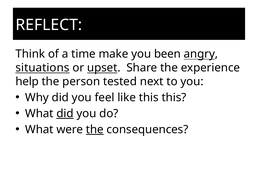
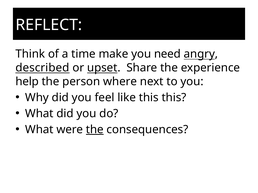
been: been -> need
situations: situations -> described
tested: tested -> where
did at (65, 114) underline: present -> none
